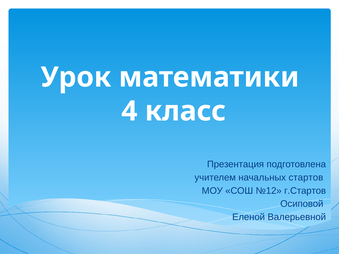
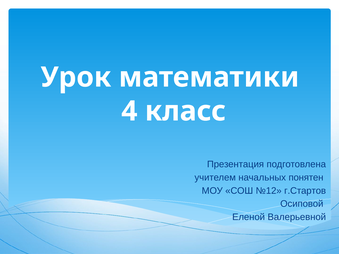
стартов: стартов -> понятен
